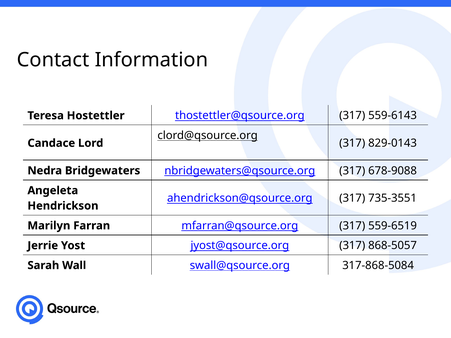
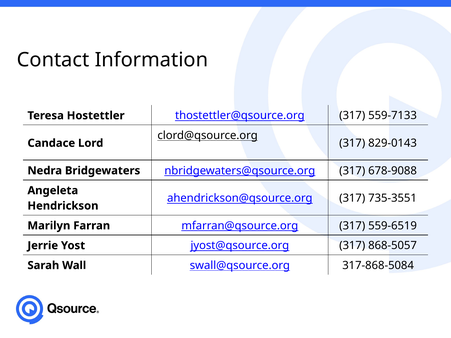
559-6143: 559-6143 -> 559-7133
